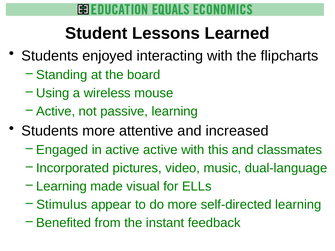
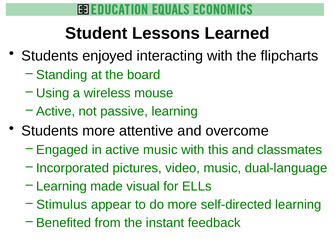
increased: increased -> overcome
active active: active -> music
